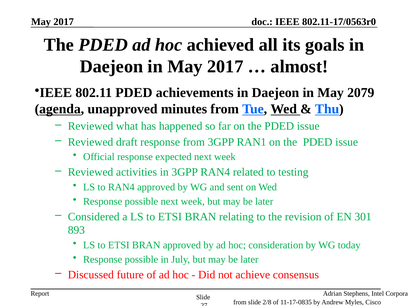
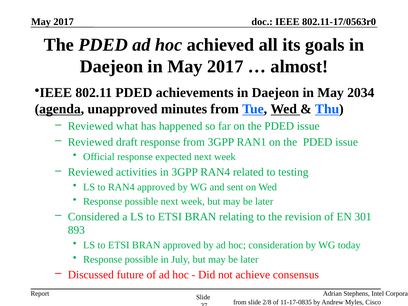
2079: 2079 -> 2034
